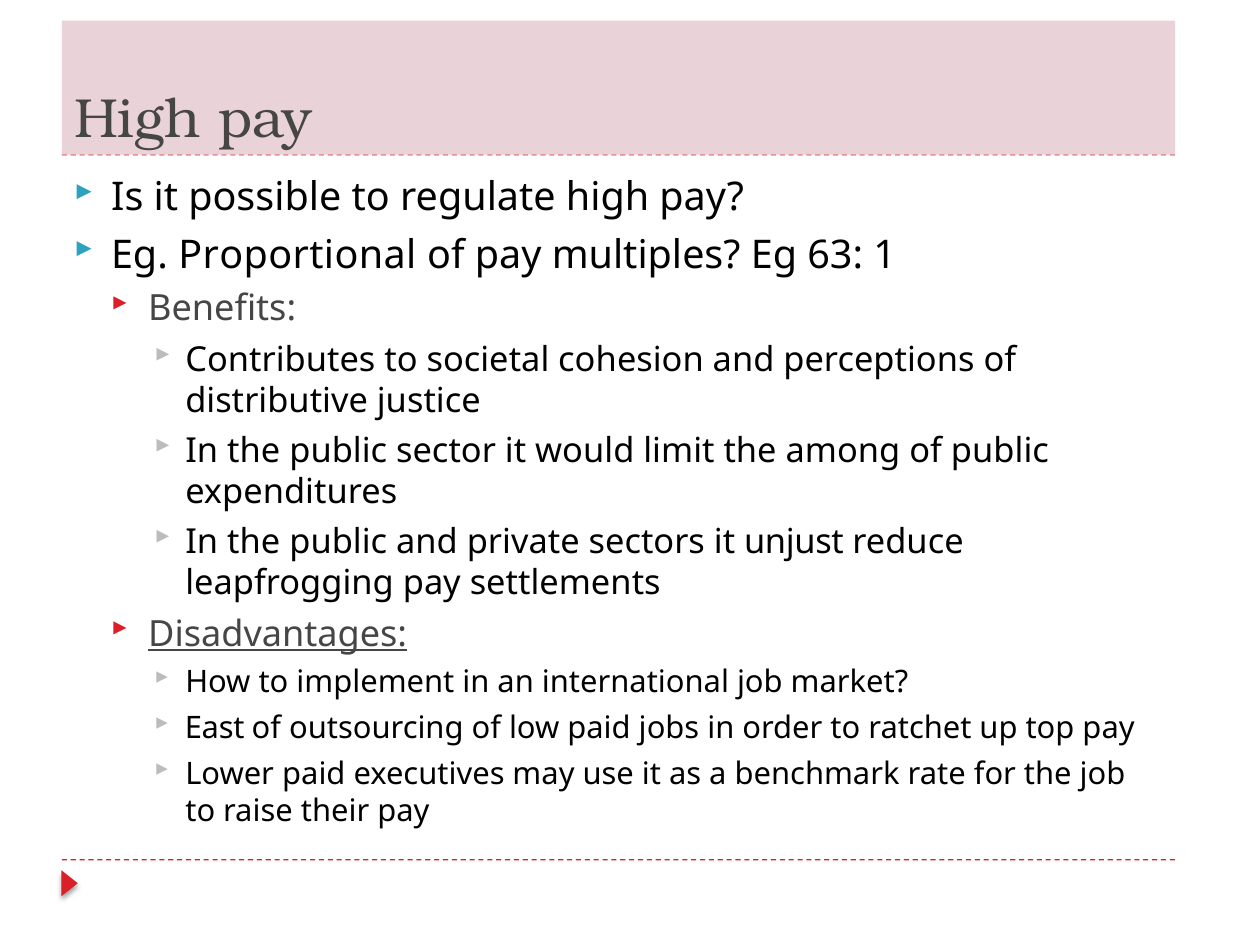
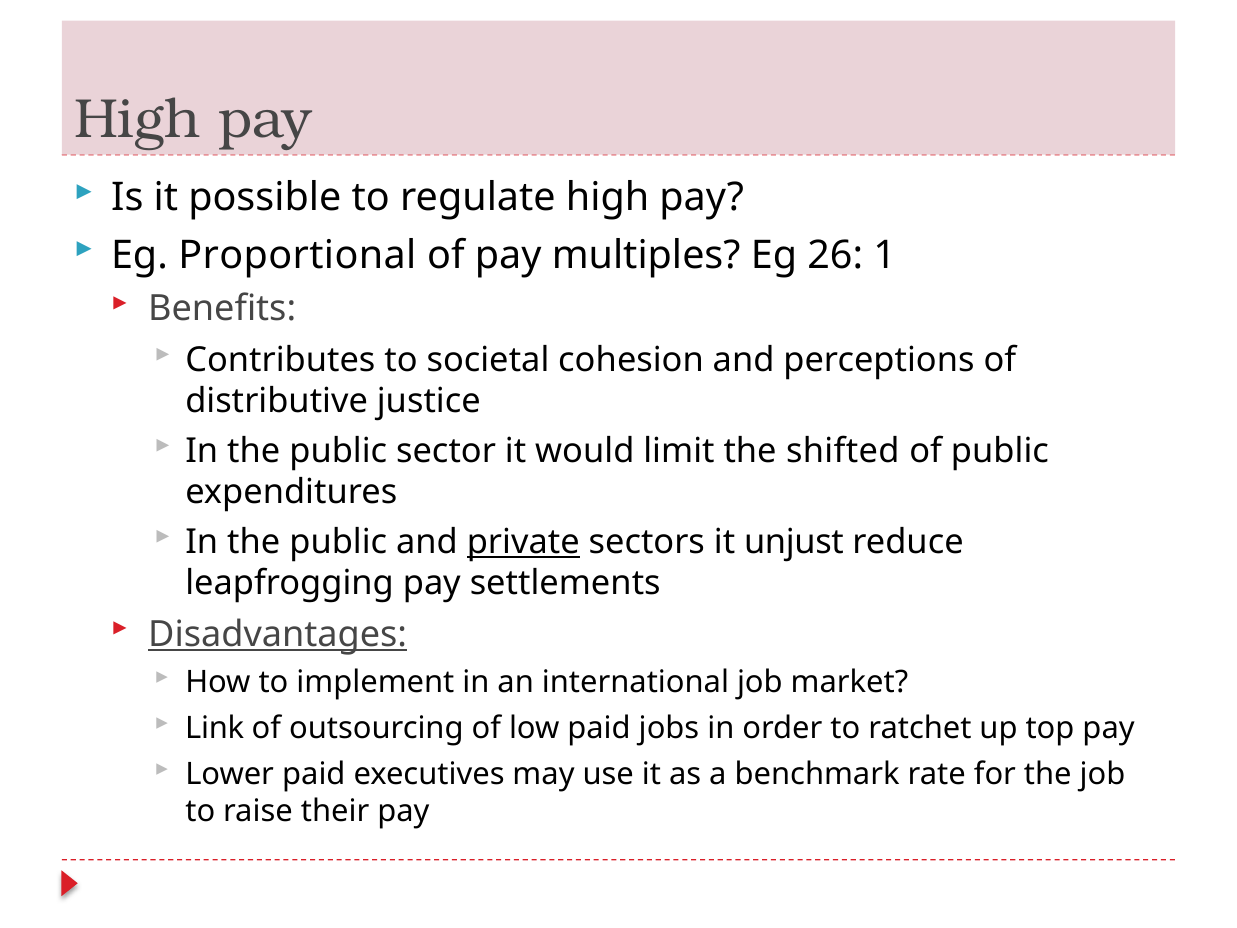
63: 63 -> 26
among: among -> shifted
private underline: none -> present
East: East -> Link
